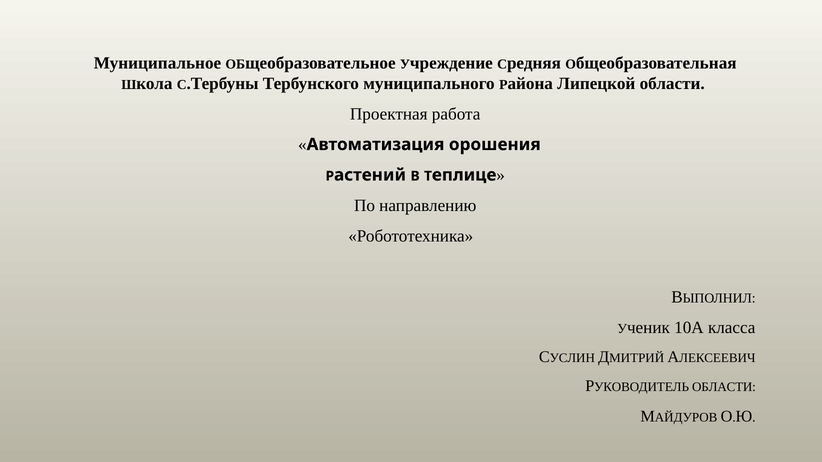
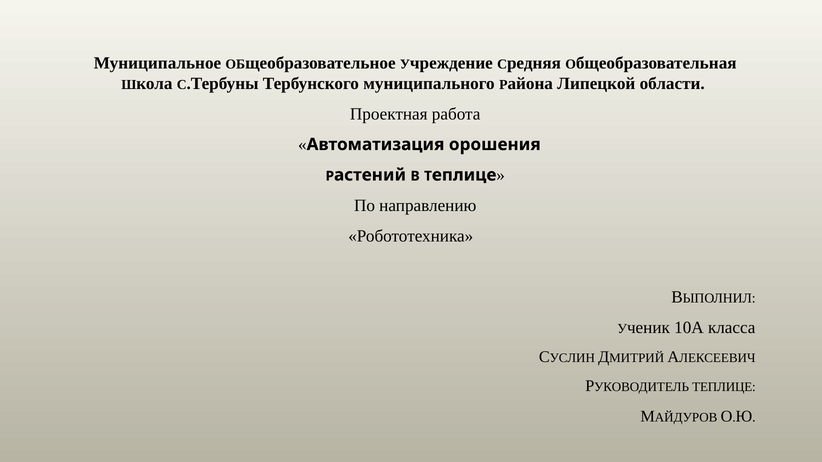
ОБЛАСТИ at (724, 387): ОБЛАСТИ -> ТЕПЛИЦЕ
